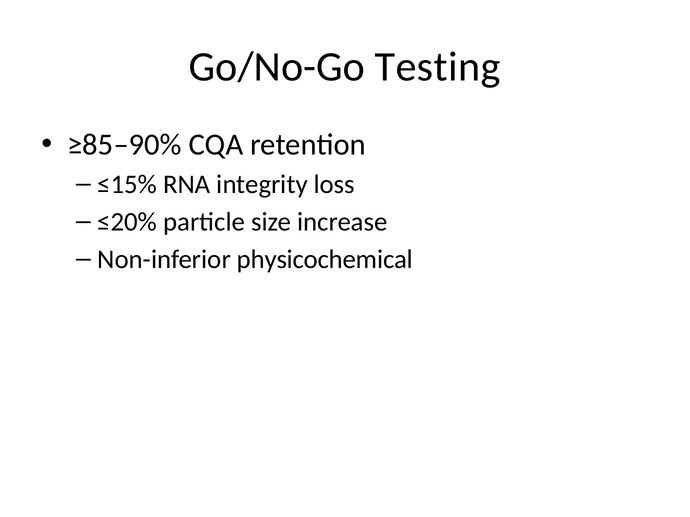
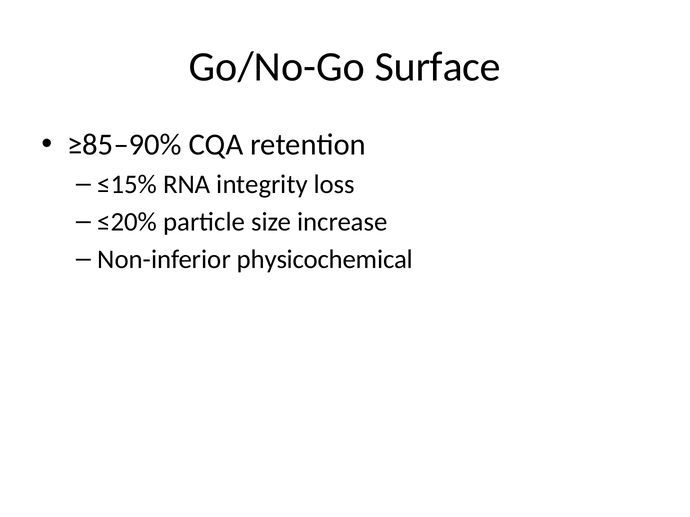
Testing: Testing -> Surface
